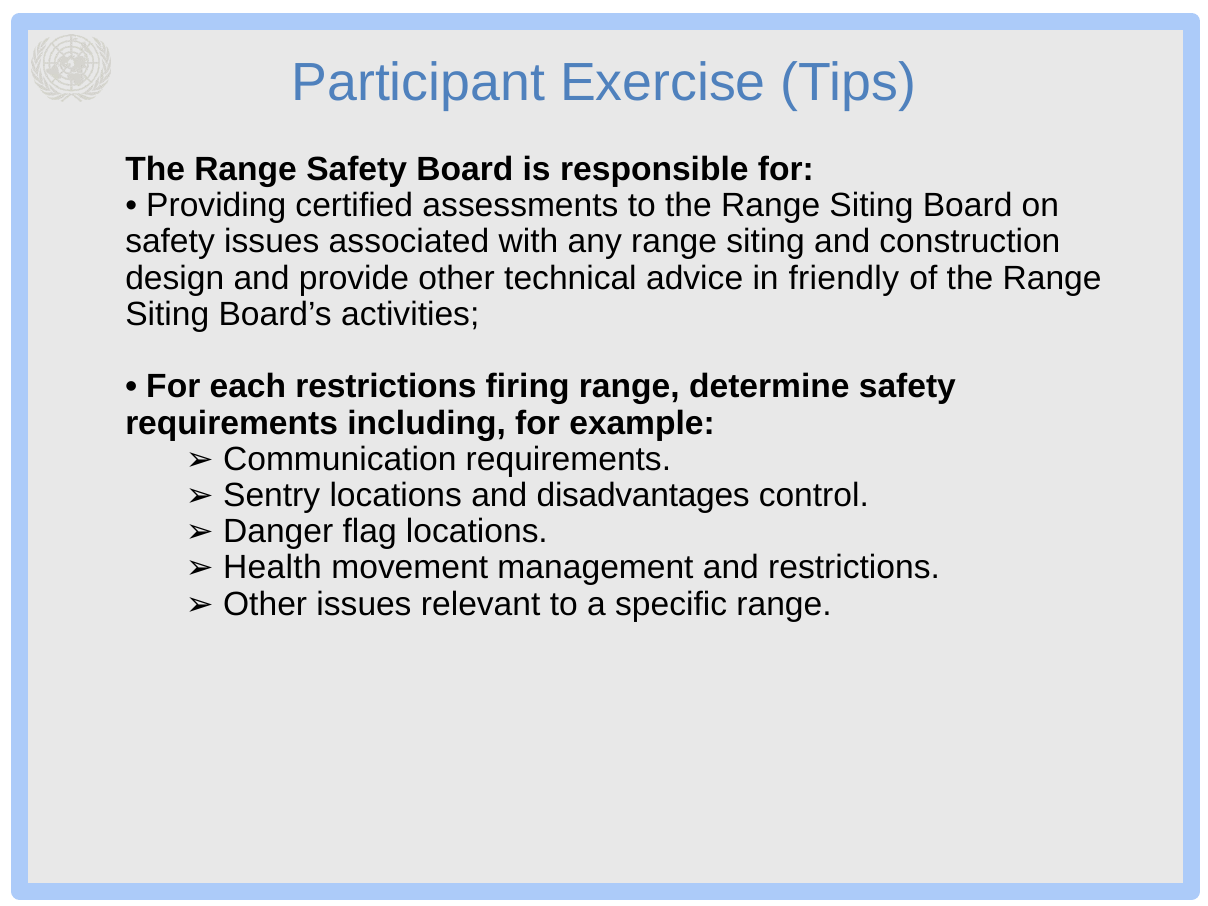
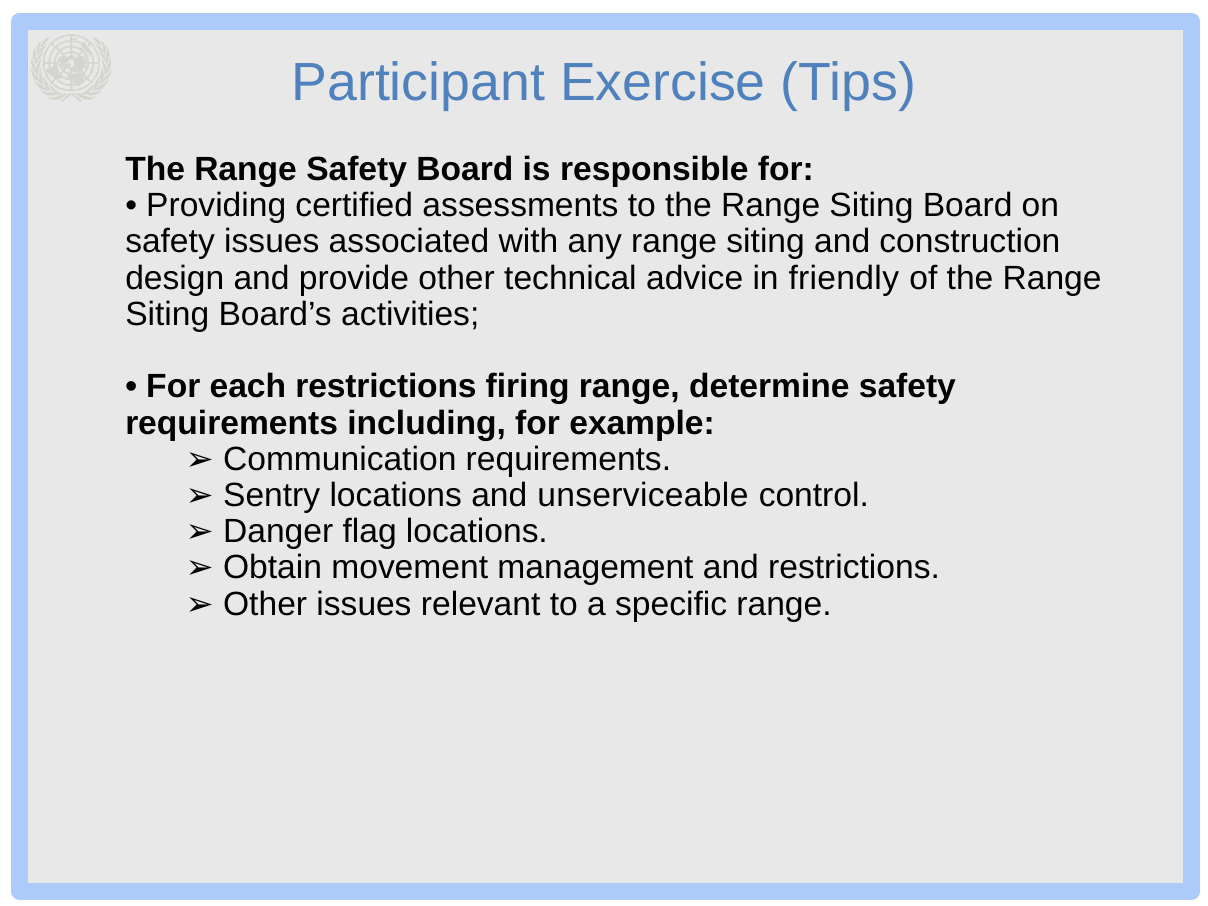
disadvantages: disadvantages -> unserviceable
Health: Health -> Obtain
